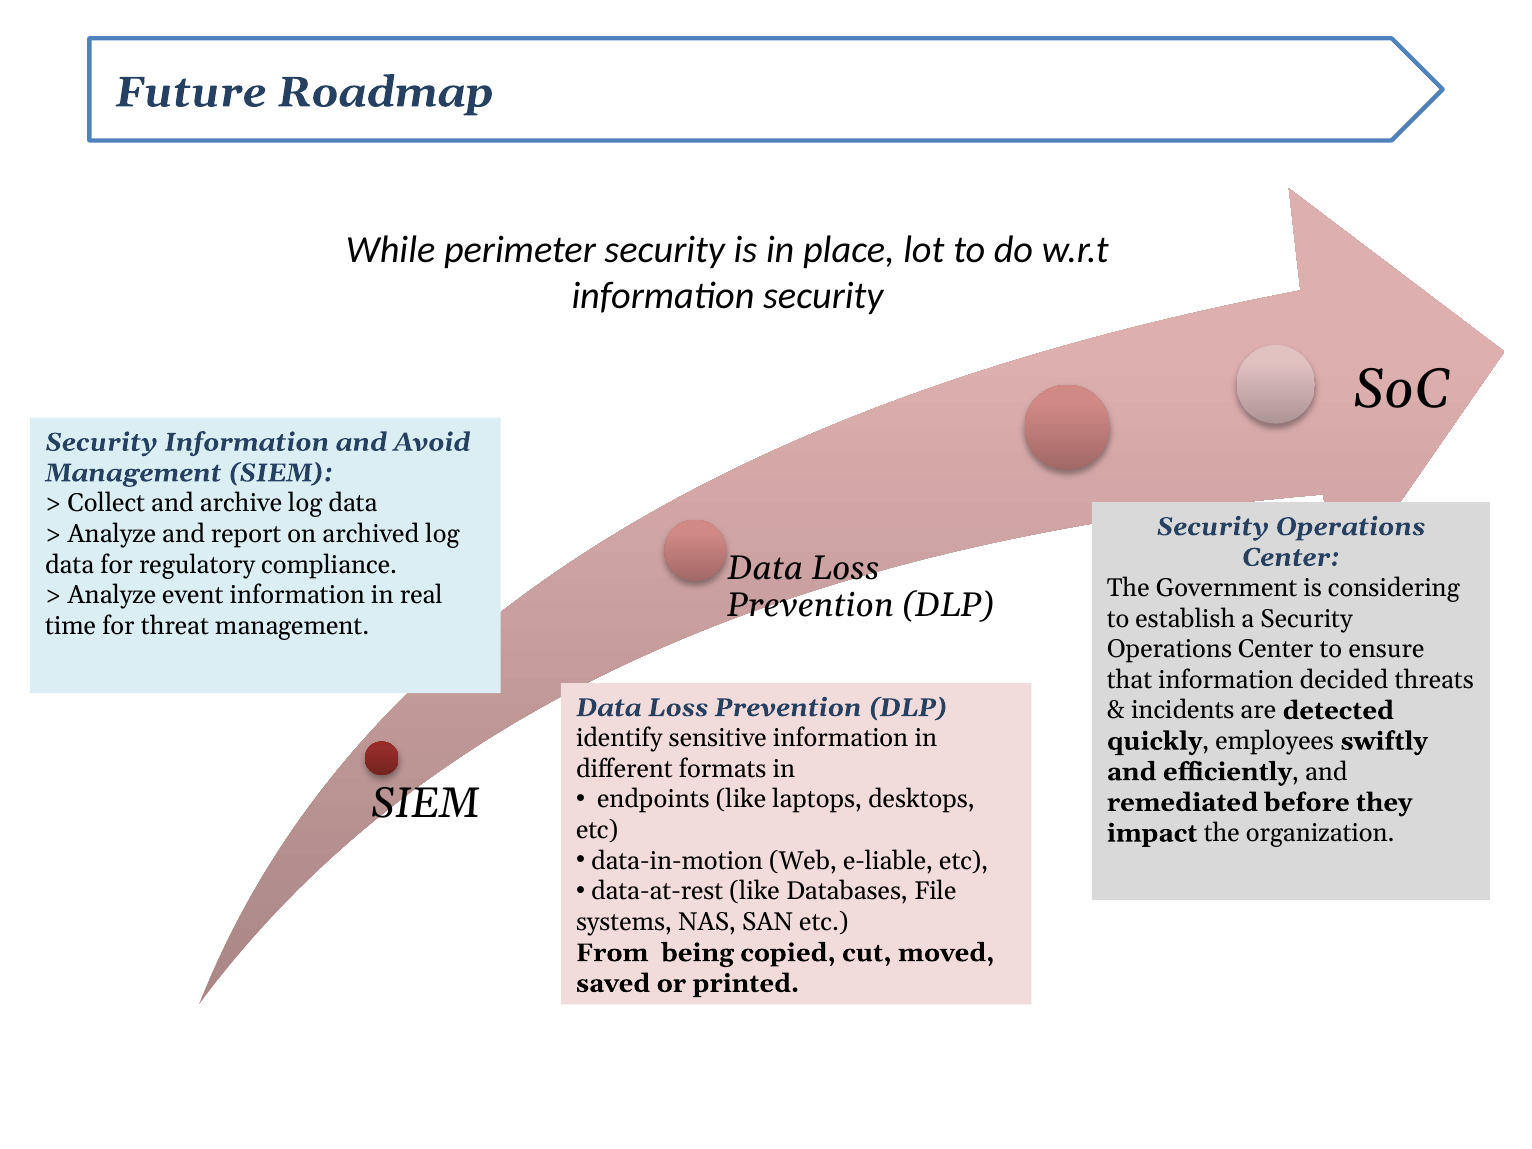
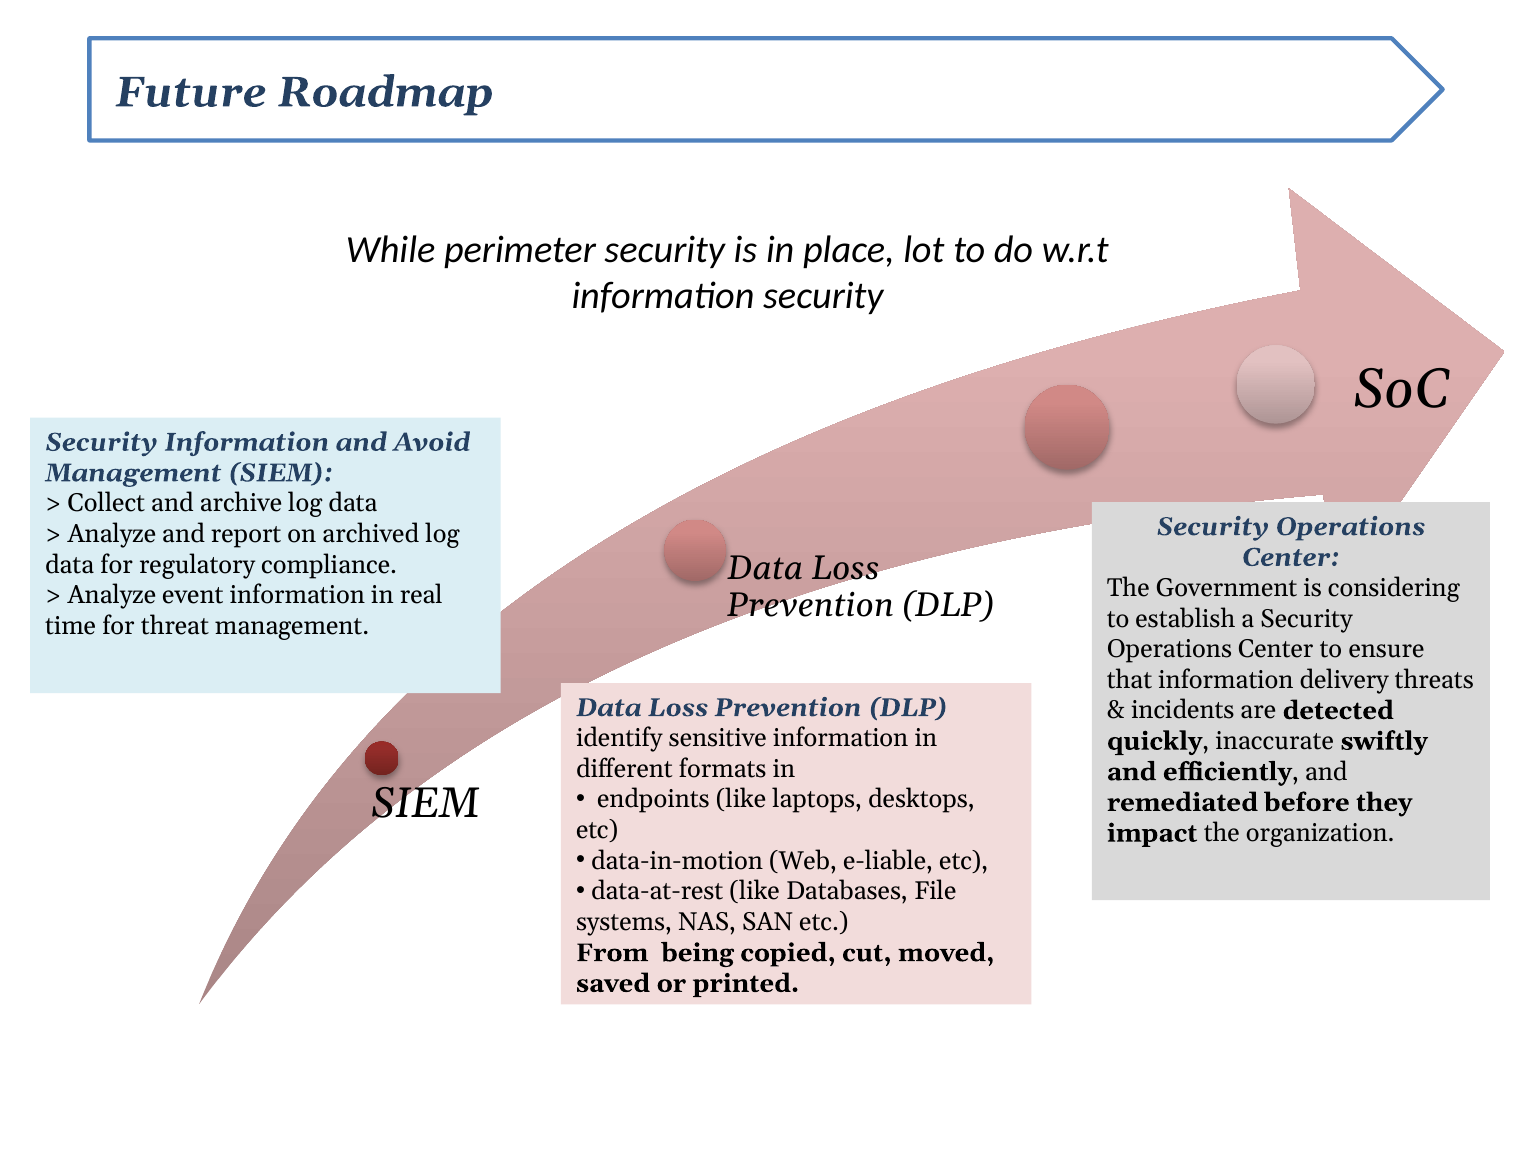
decided: decided -> delivery
employees: employees -> inaccurate
